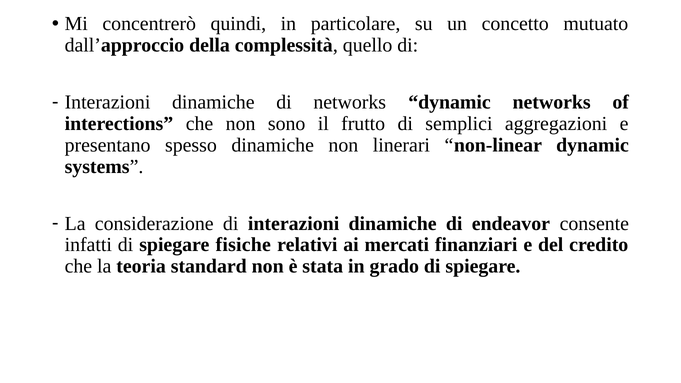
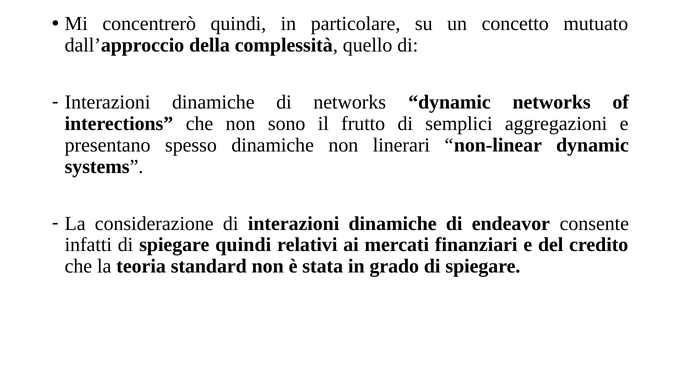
spiegare fisiche: fisiche -> quindi
